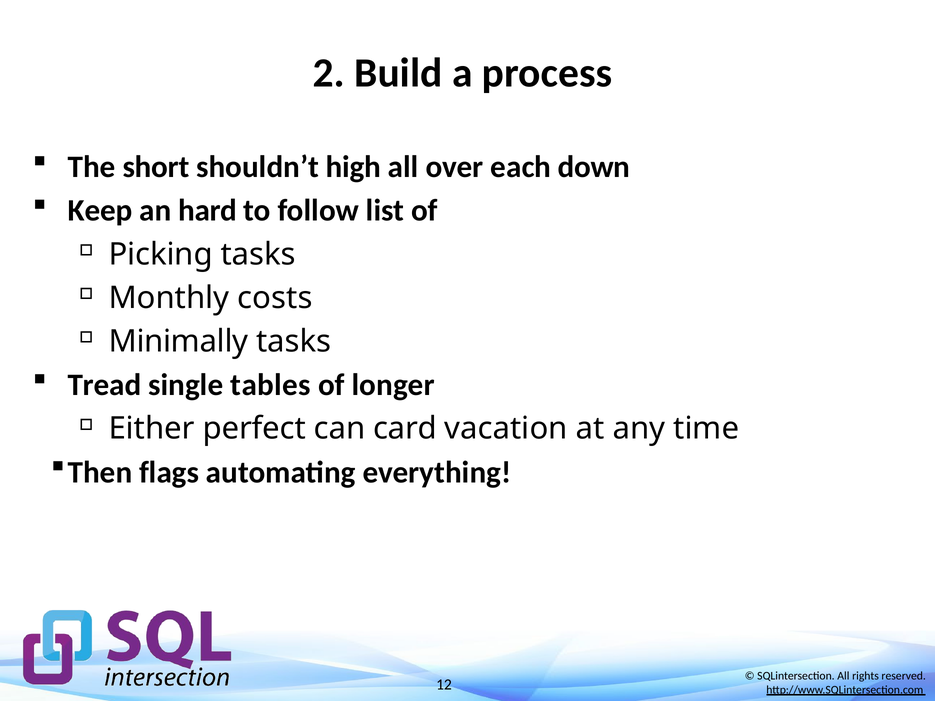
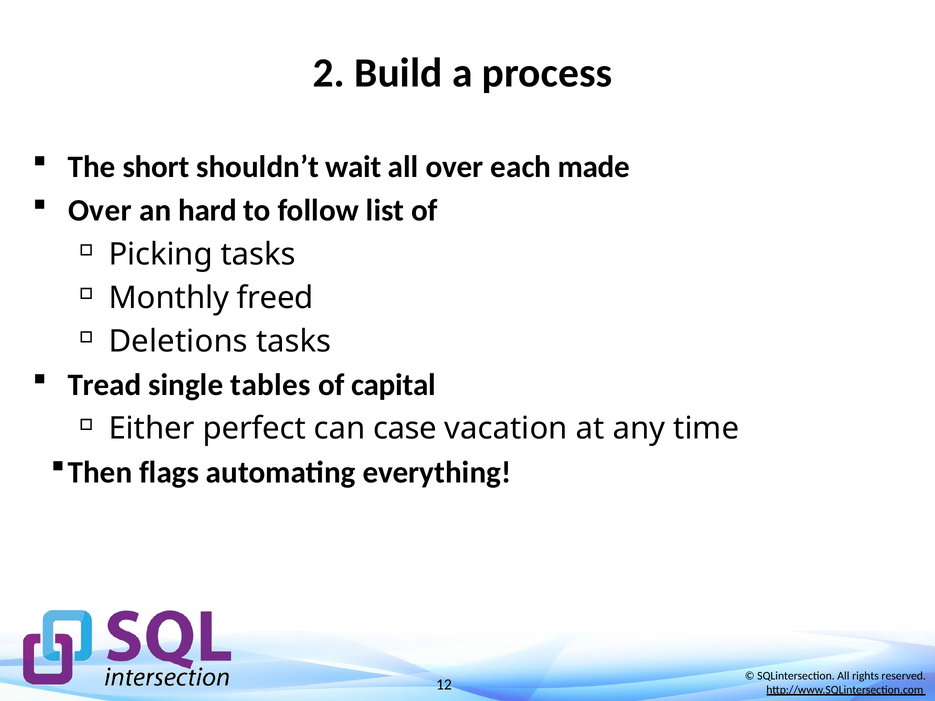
high: high -> wait
down: down -> made
Keep at (100, 211): Keep -> Over
costs: costs -> freed
Minimally: Minimally -> Deletions
longer: longer -> capital
card: card -> case
